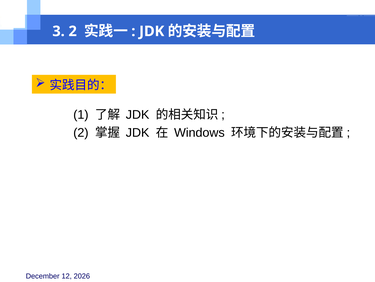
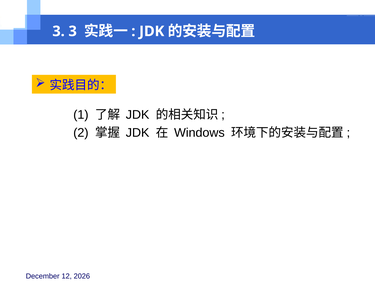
3 2: 2 -> 3
